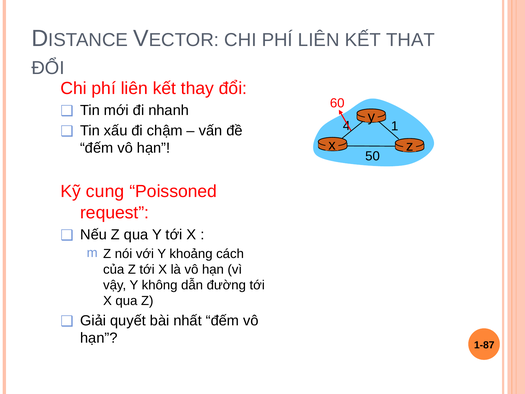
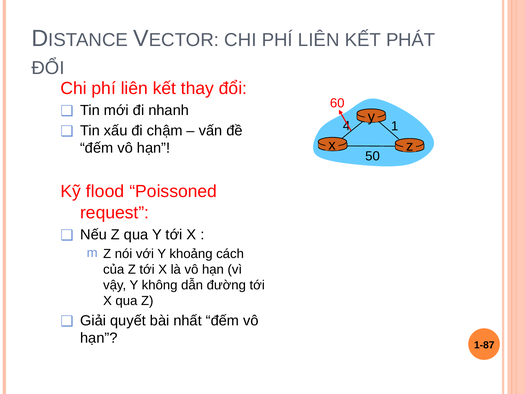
THAT: THAT -> PHÁT
cung: cung -> flood
